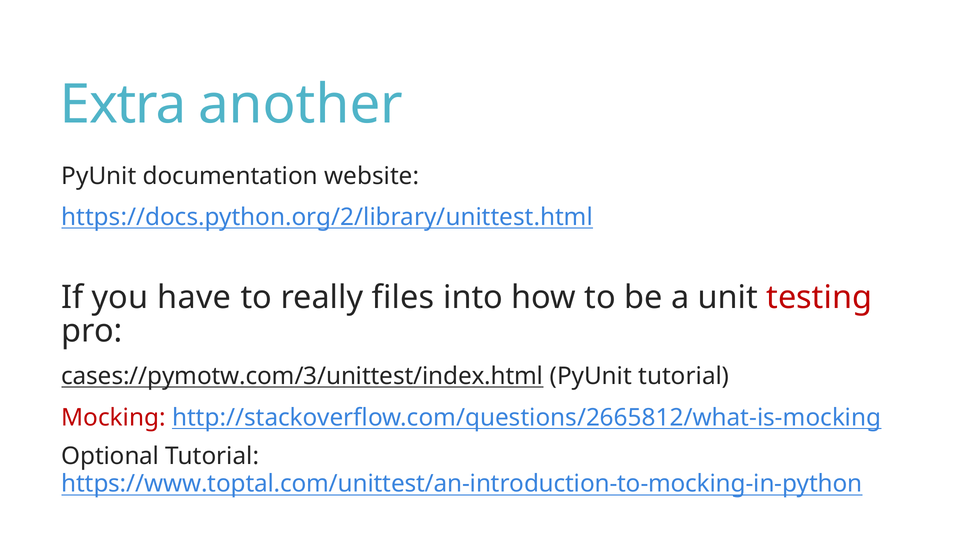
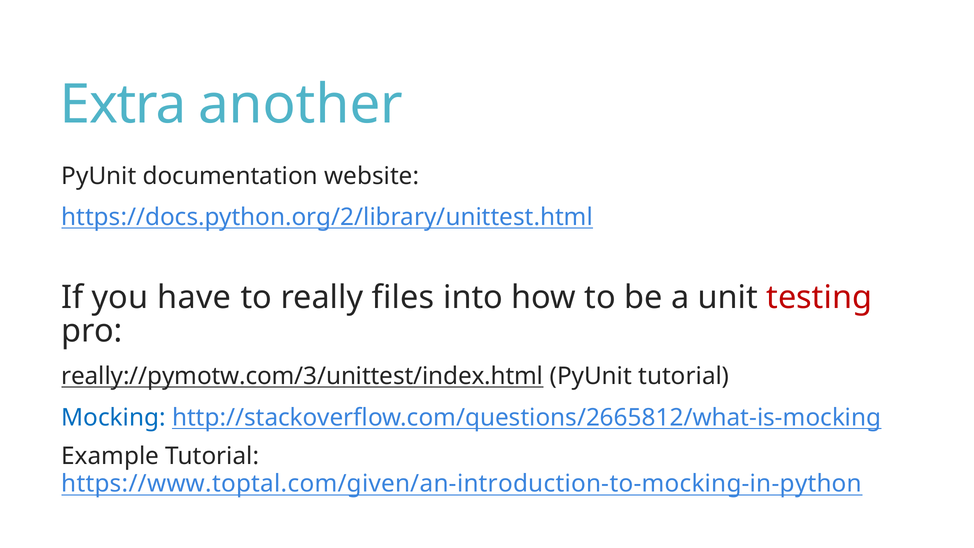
cases://pymotw.com/3/unittest/index.html: cases://pymotw.com/3/unittest/index.html -> really://pymotw.com/3/unittest/index.html
Mocking colour: red -> blue
Optional: Optional -> Example
https://www.toptal.com/unittest/an-introduction-to-mocking-in-python: https://www.toptal.com/unittest/an-introduction-to-mocking-in-python -> https://www.toptal.com/given/an-introduction-to-mocking-in-python
